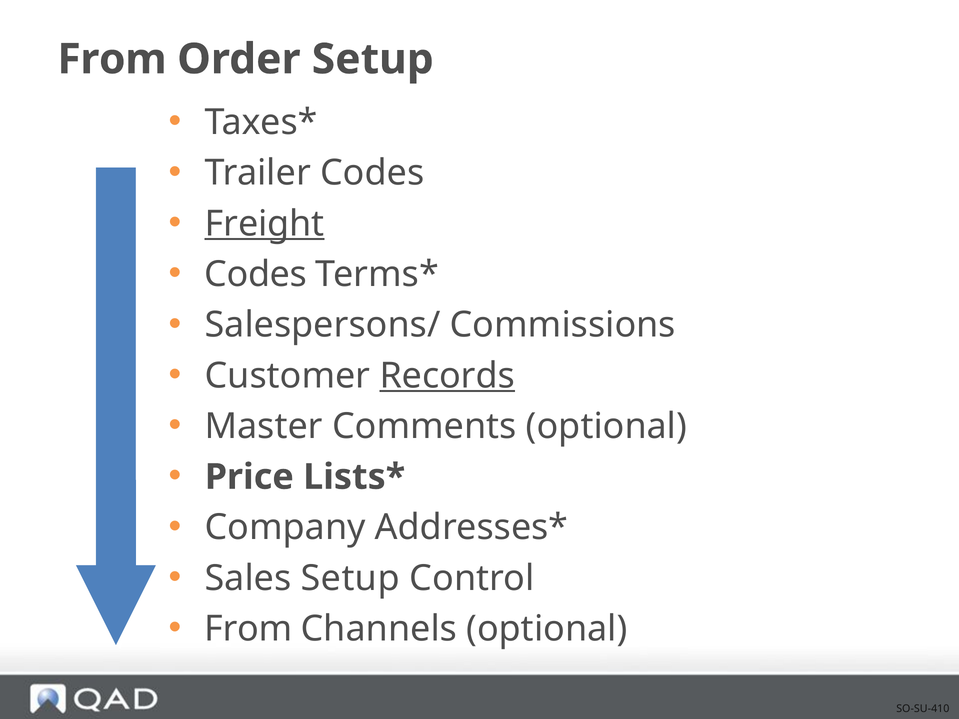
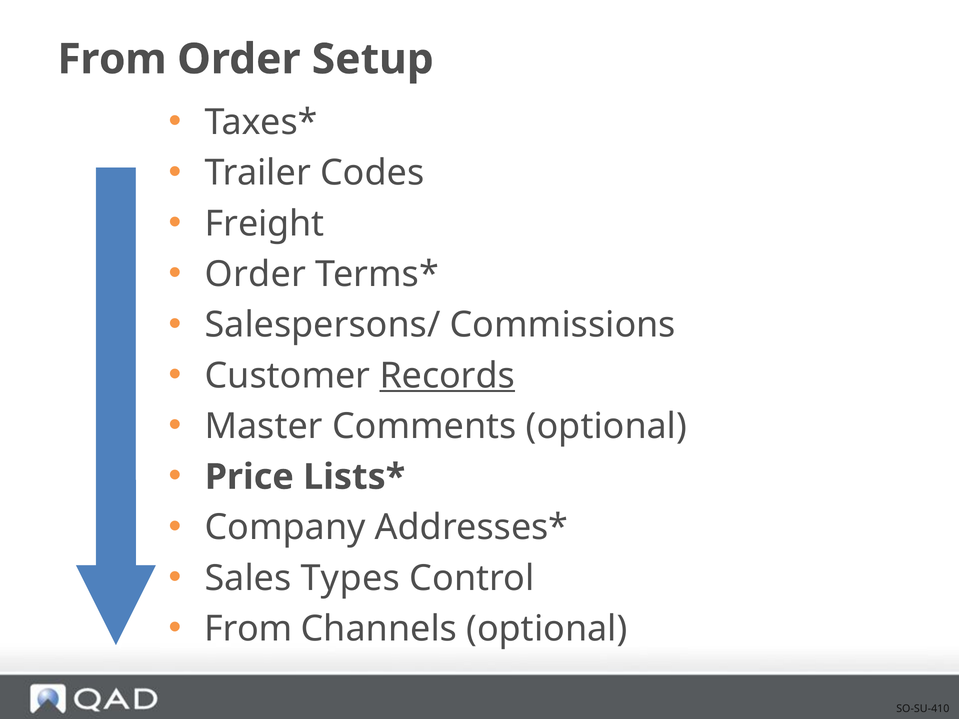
Freight underline: present -> none
Codes at (256, 274): Codes -> Order
Sales Setup: Setup -> Types
